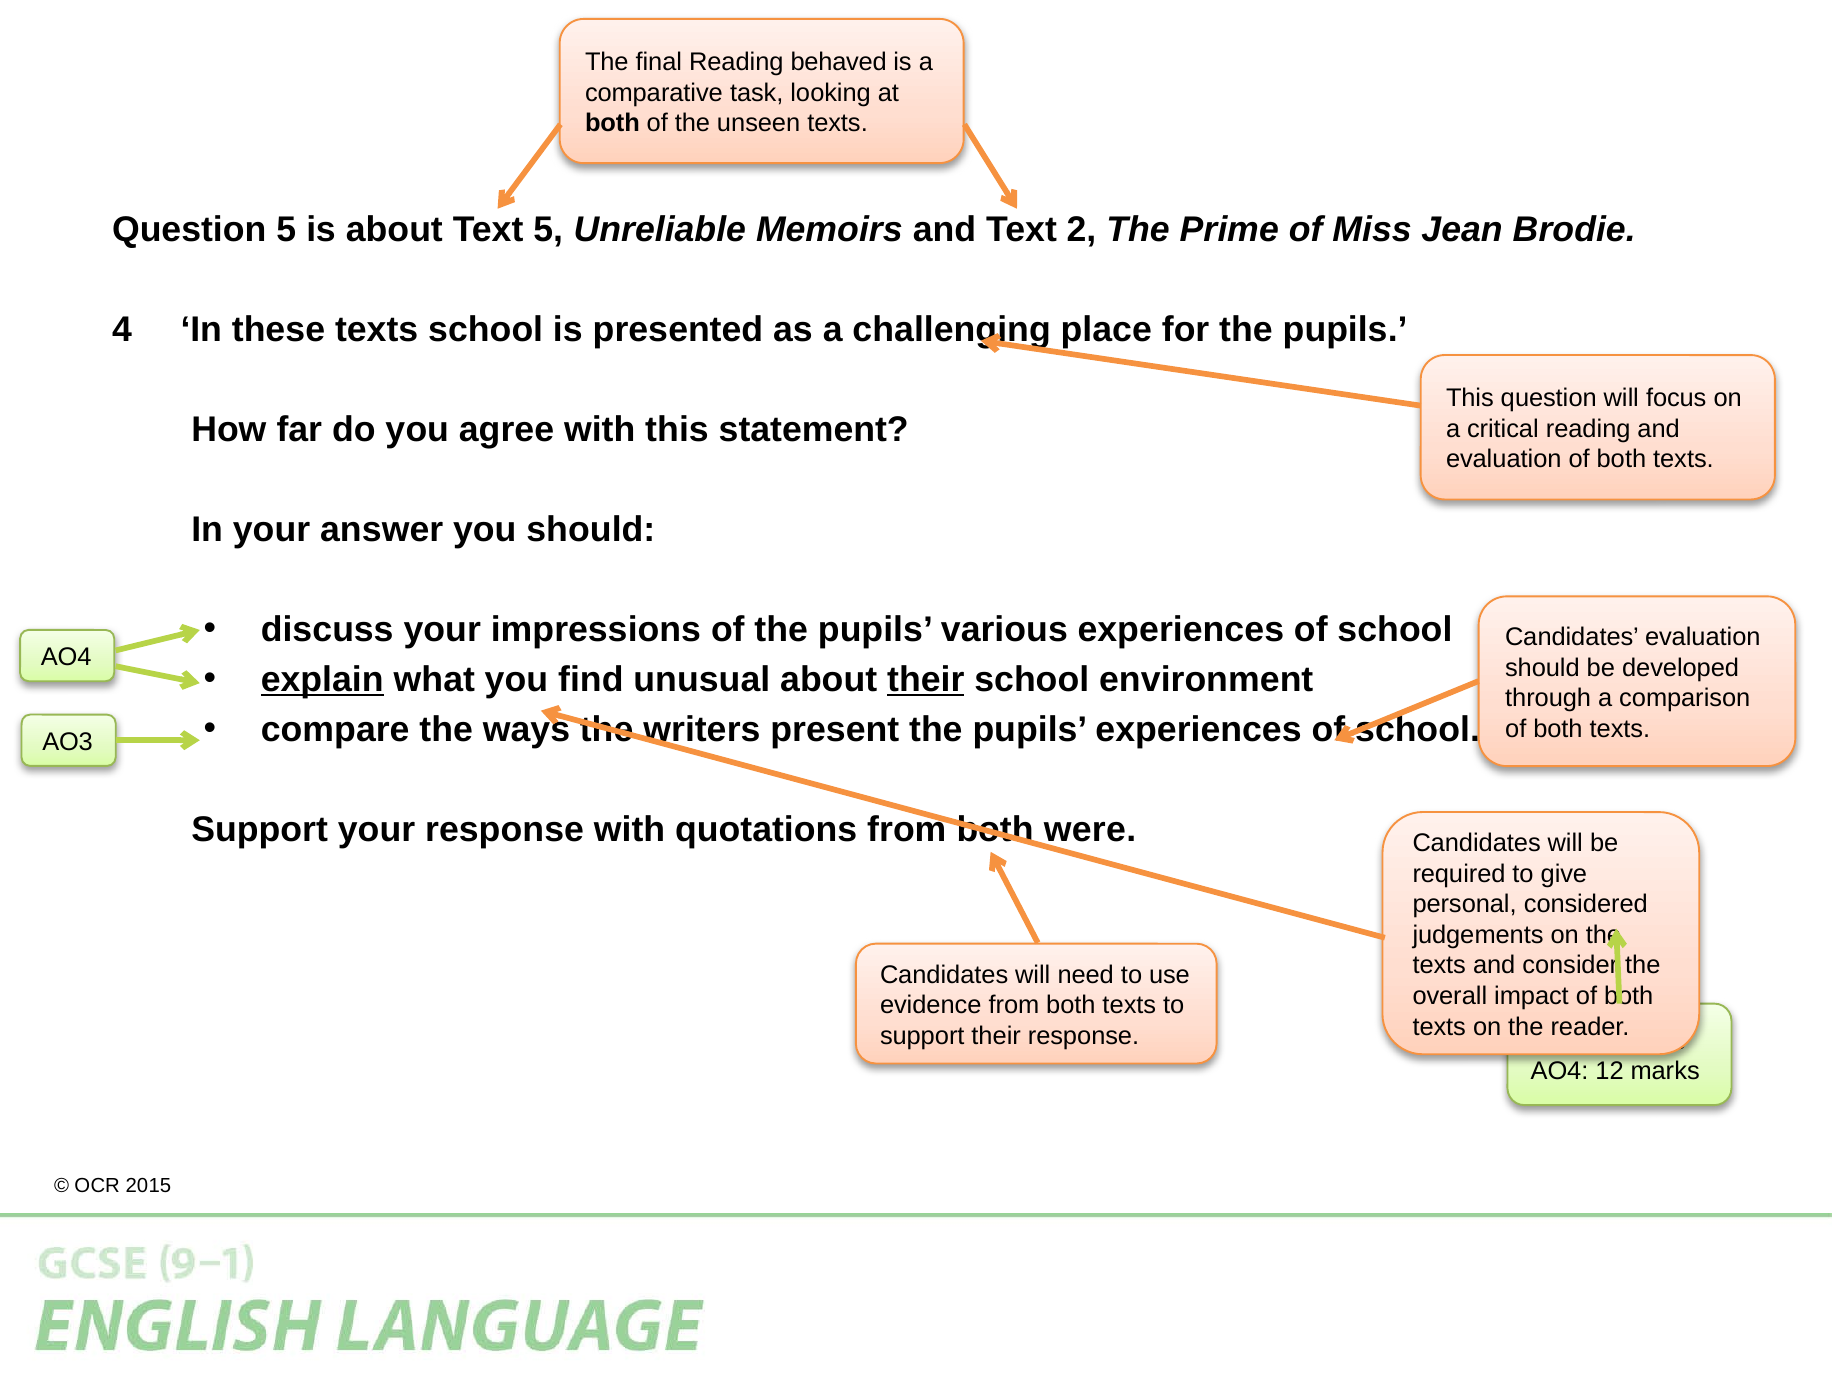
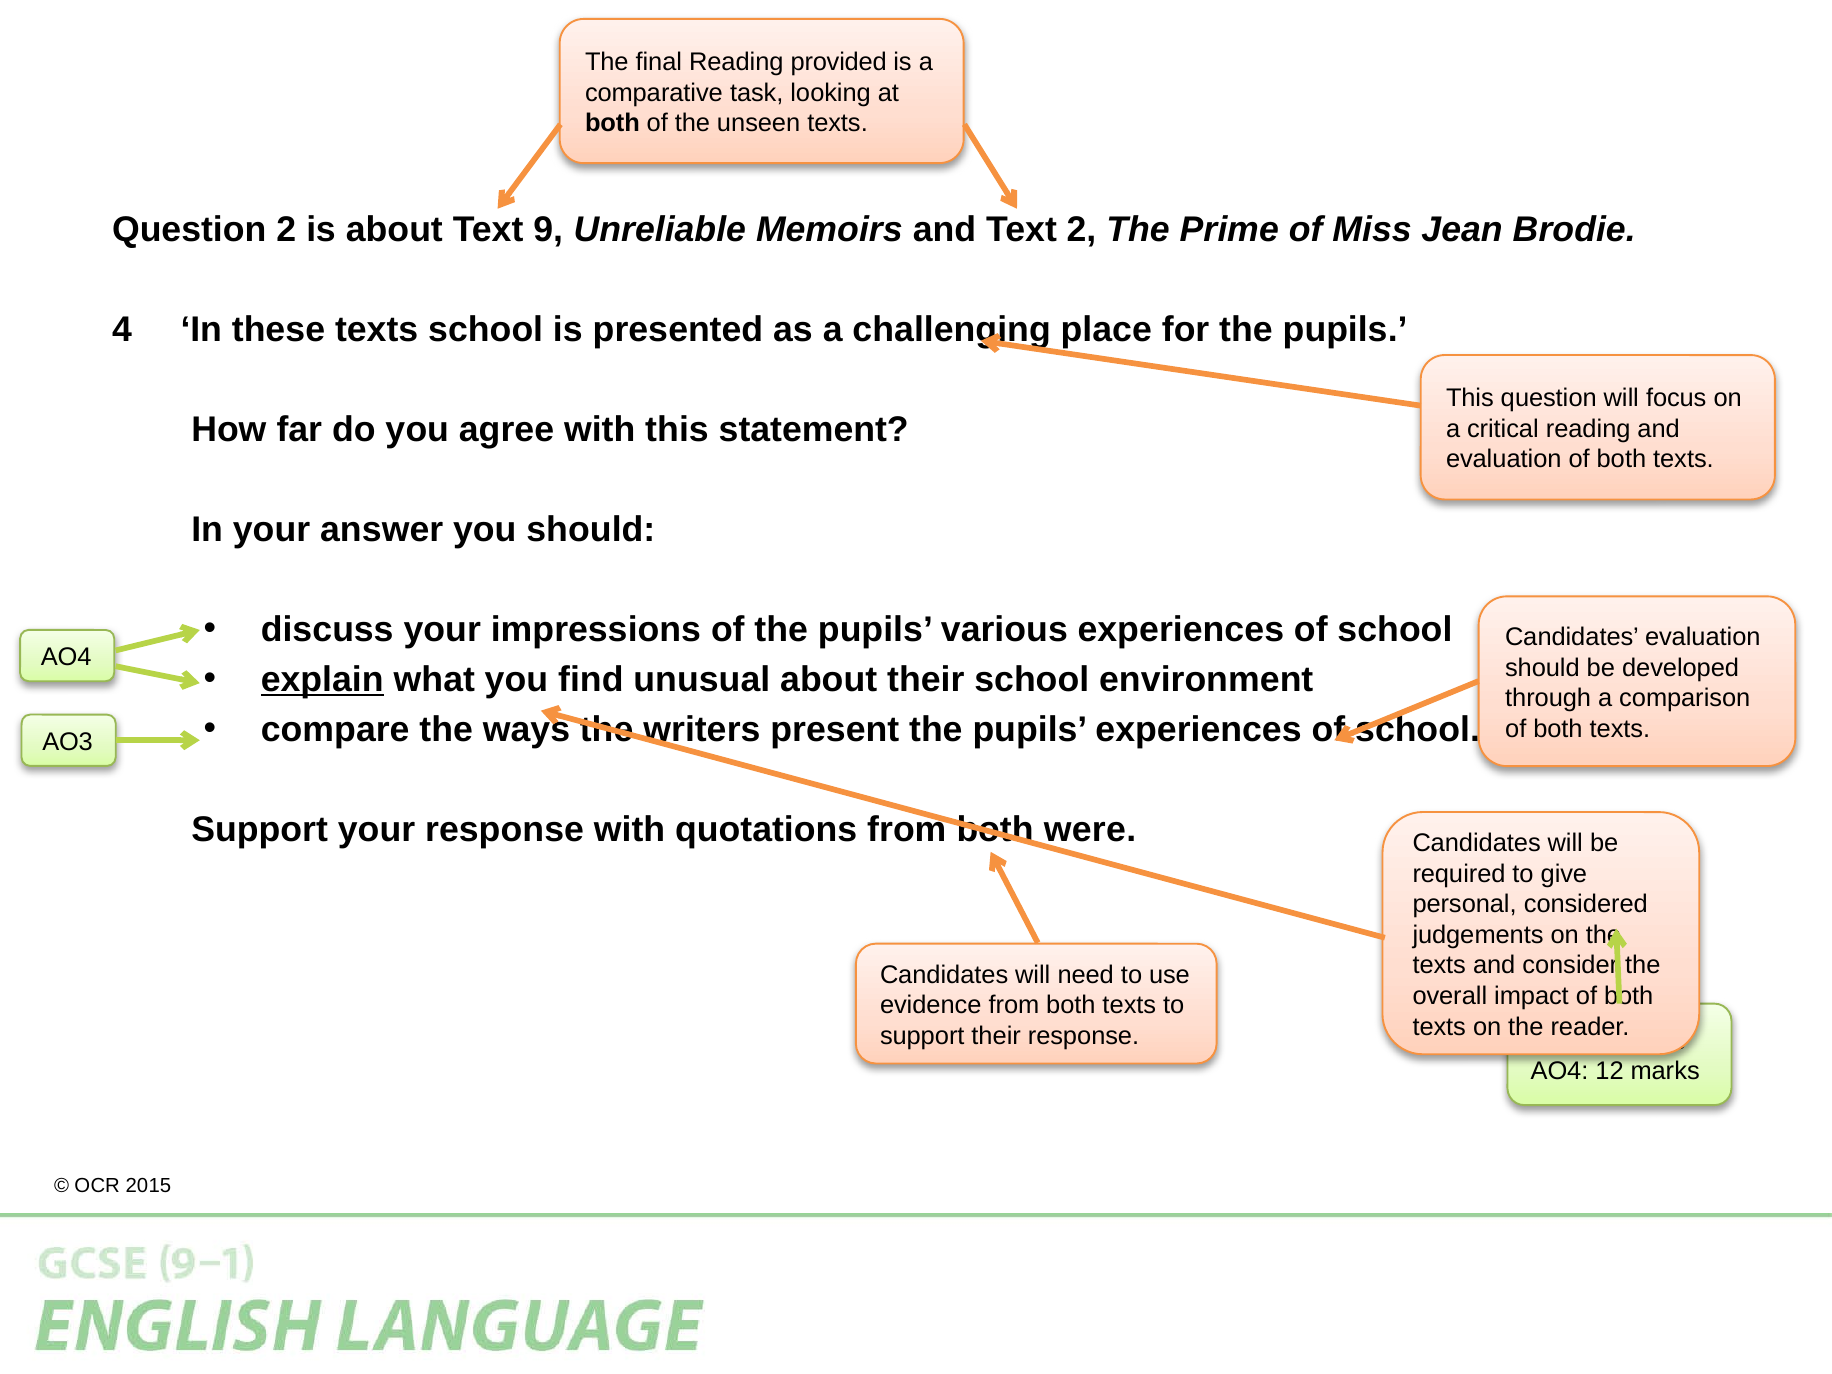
behaved: behaved -> provided
Question 5: 5 -> 2
Text 5: 5 -> 9
their at (926, 679) underline: present -> none
